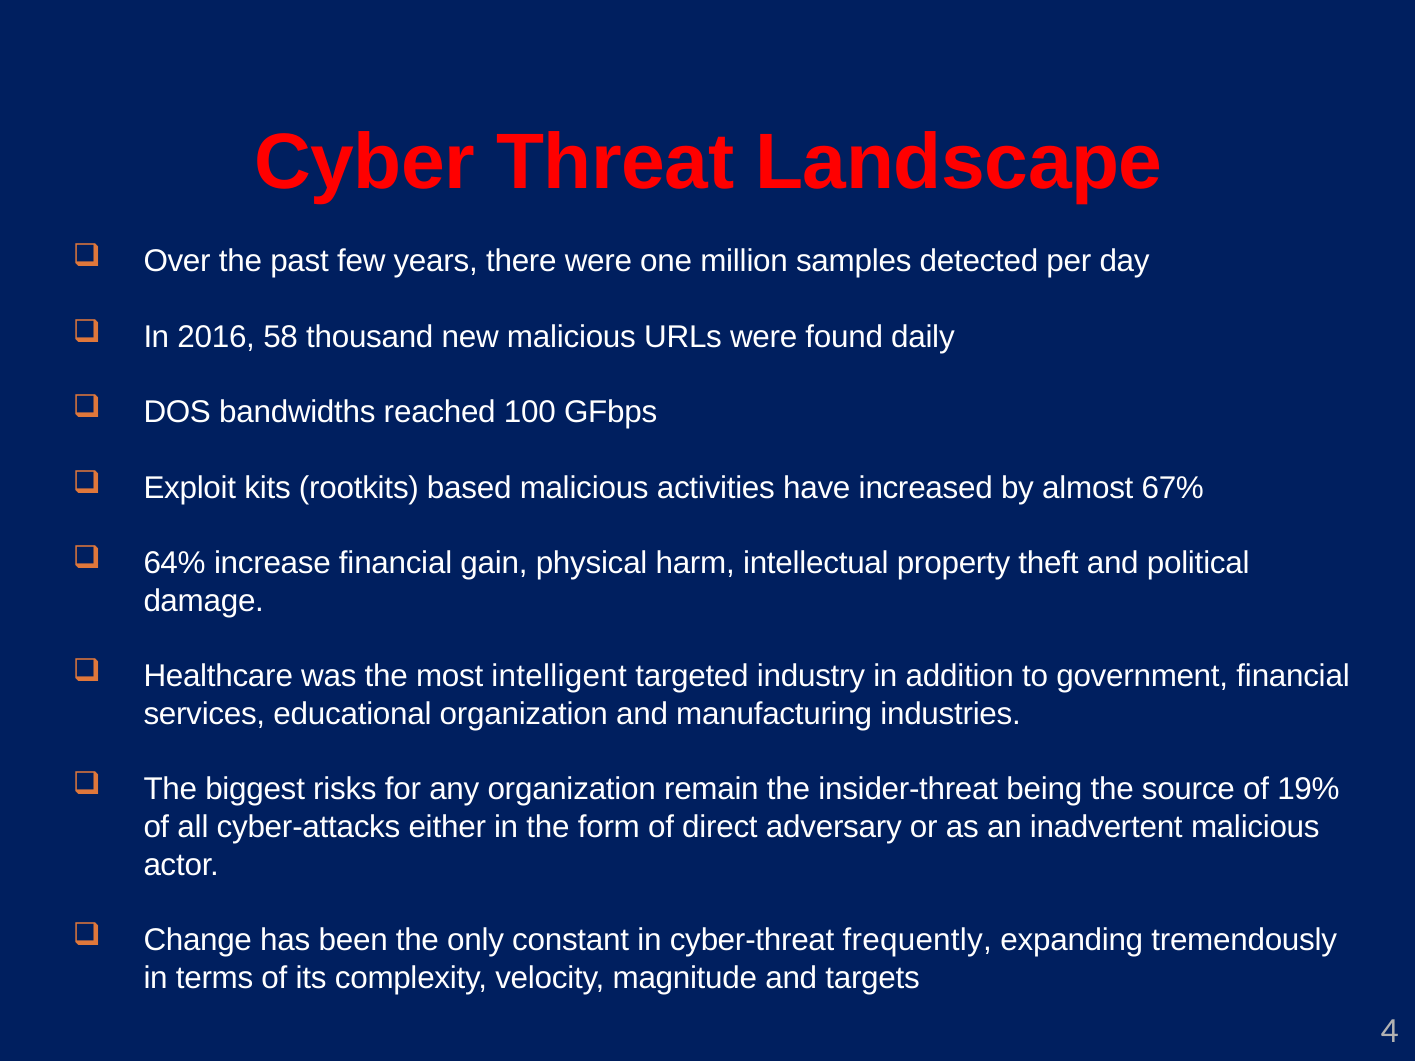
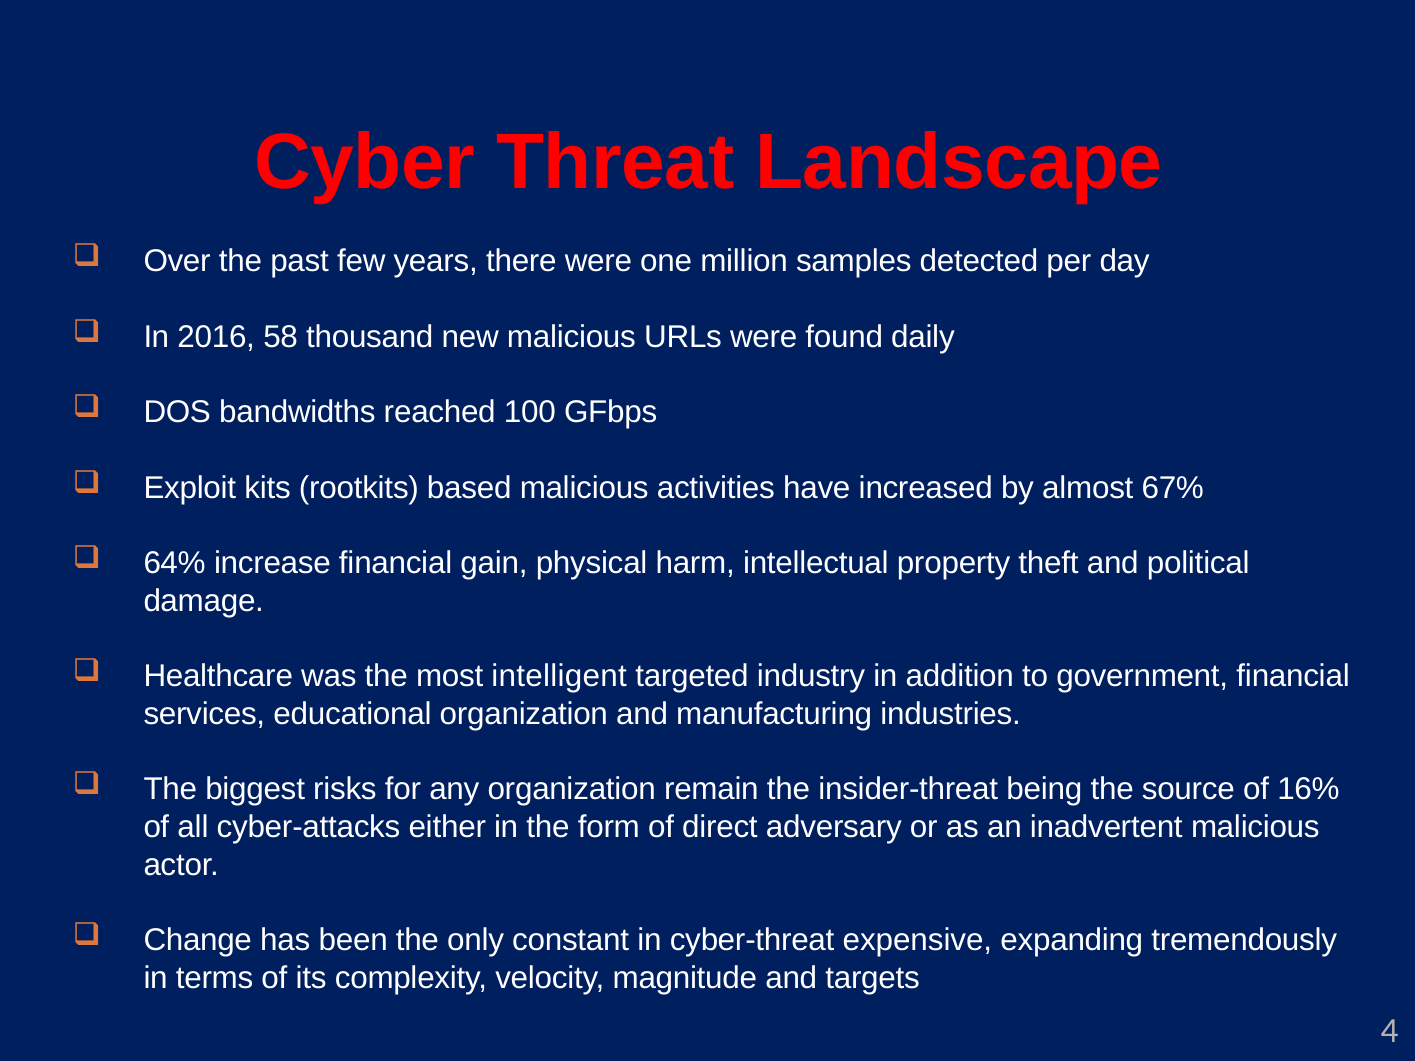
19%: 19% -> 16%
frequently: frequently -> expensive
